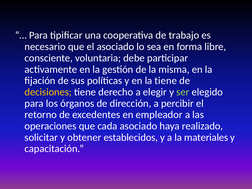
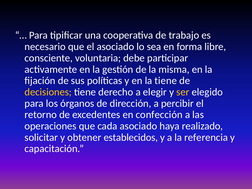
ser colour: light green -> yellow
empleador: empleador -> confección
materiales: materiales -> referencia
